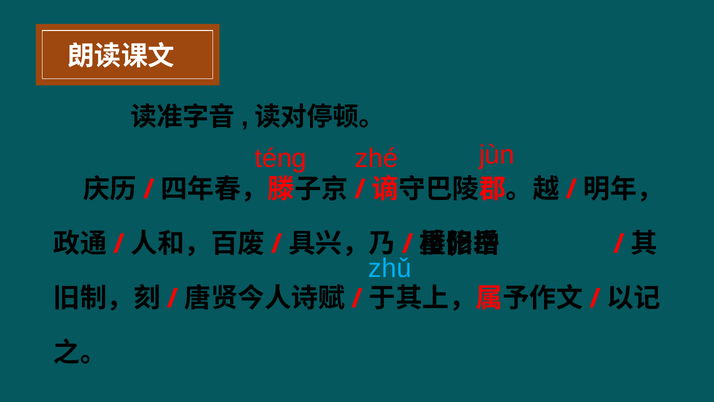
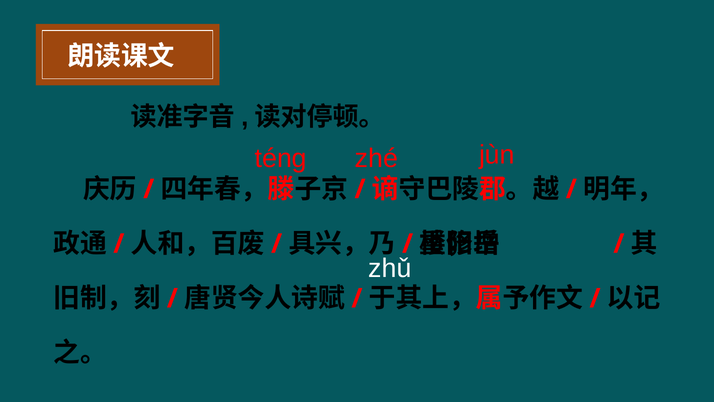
zhǔ colour: light blue -> white
